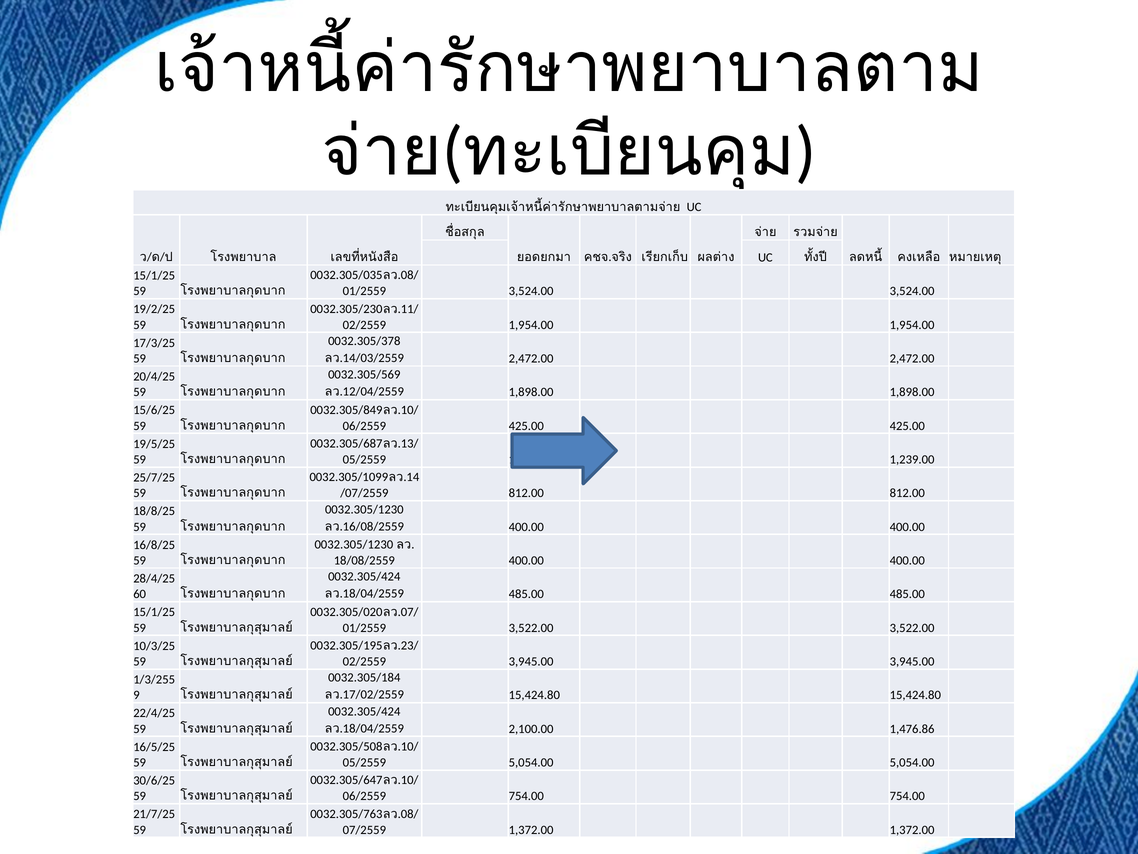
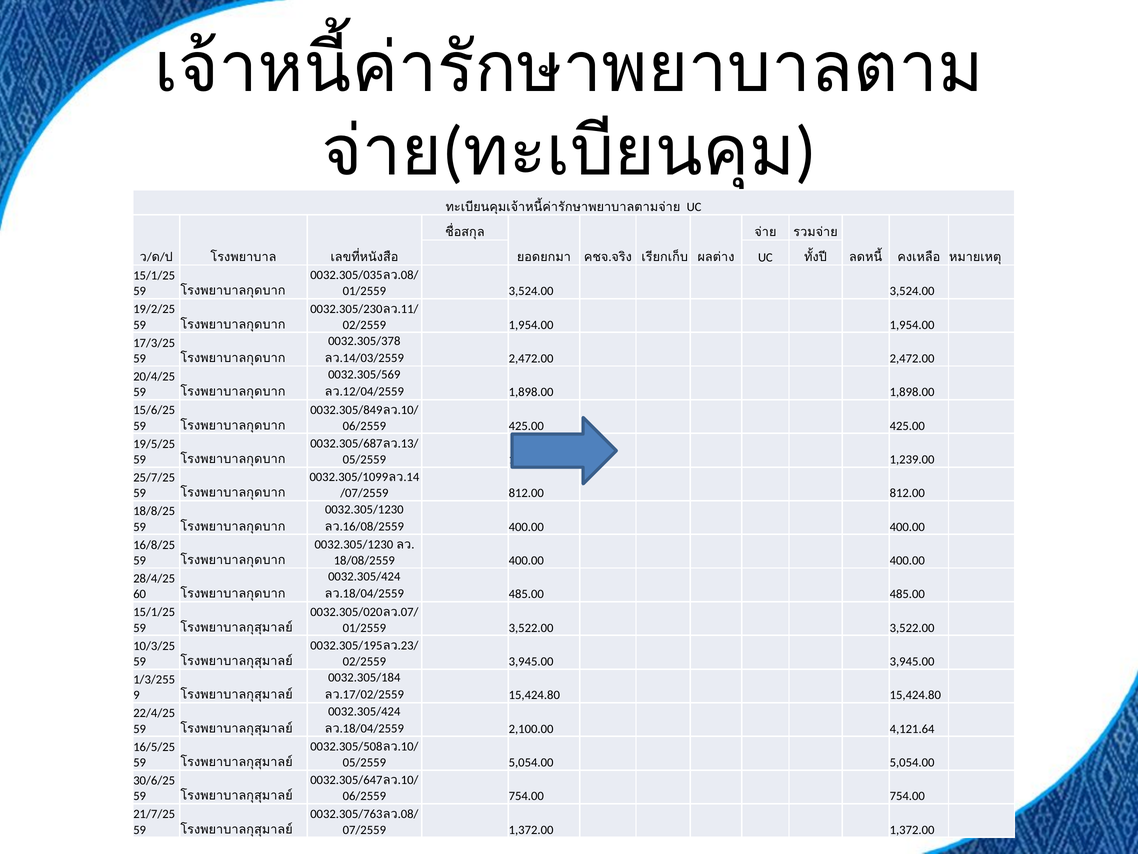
1,476.86: 1,476.86 -> 4,121.64
